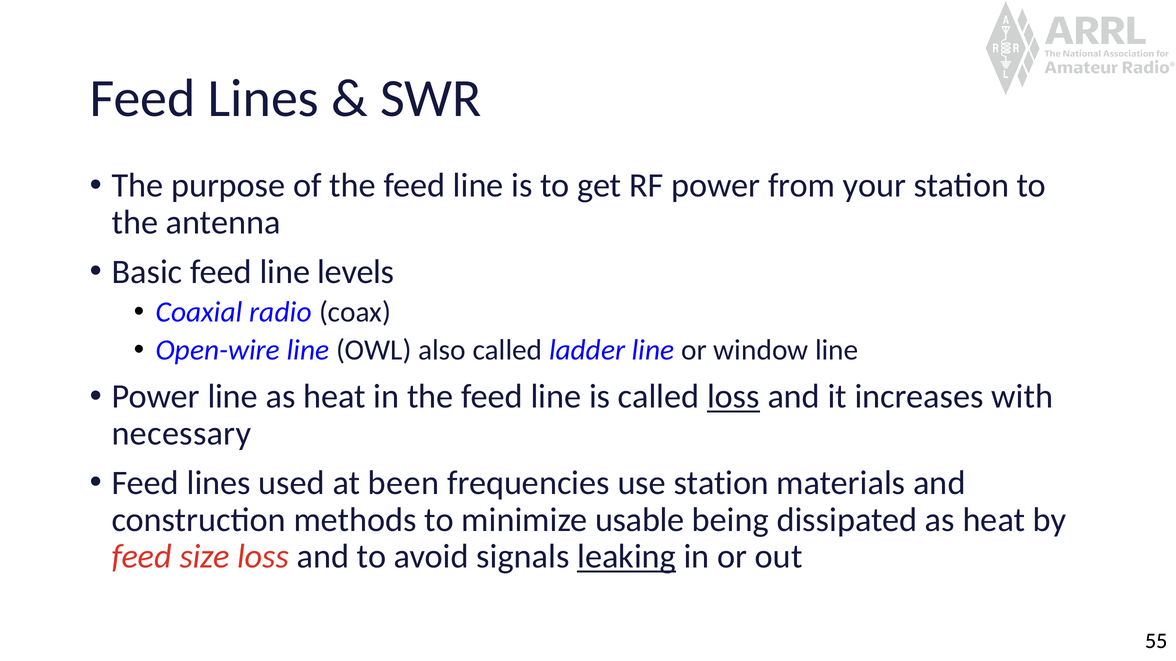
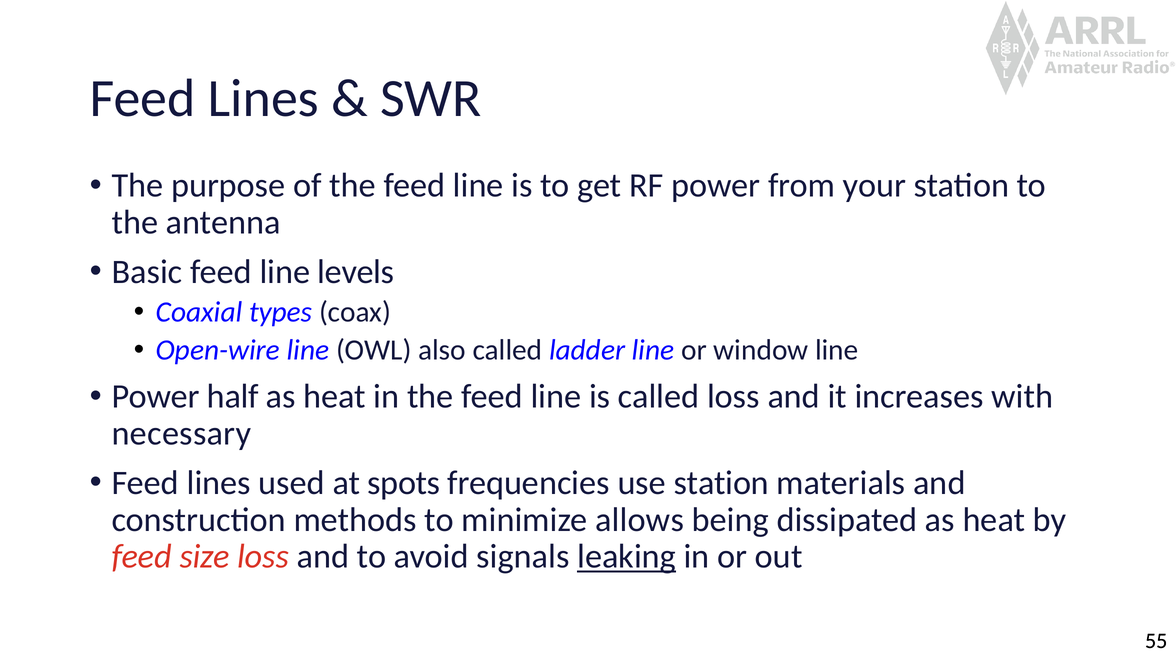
radio: radio -> types
Power line: line -> half
loss at (733, 397) underline: present -> none
been: been -> spots
usable: usable -> allows
